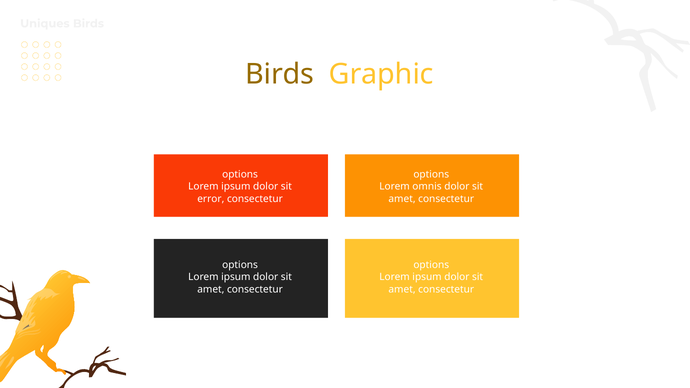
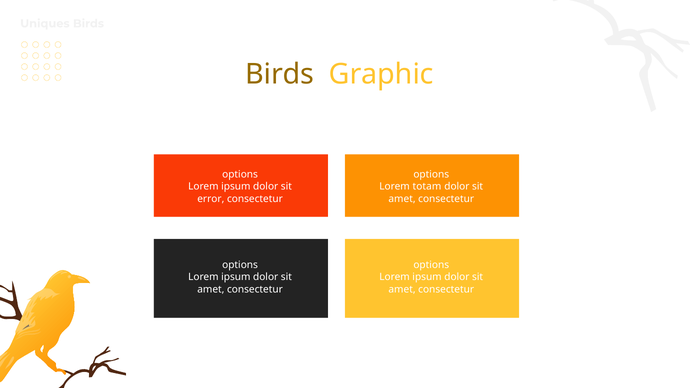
omnis: omnis -> totam
